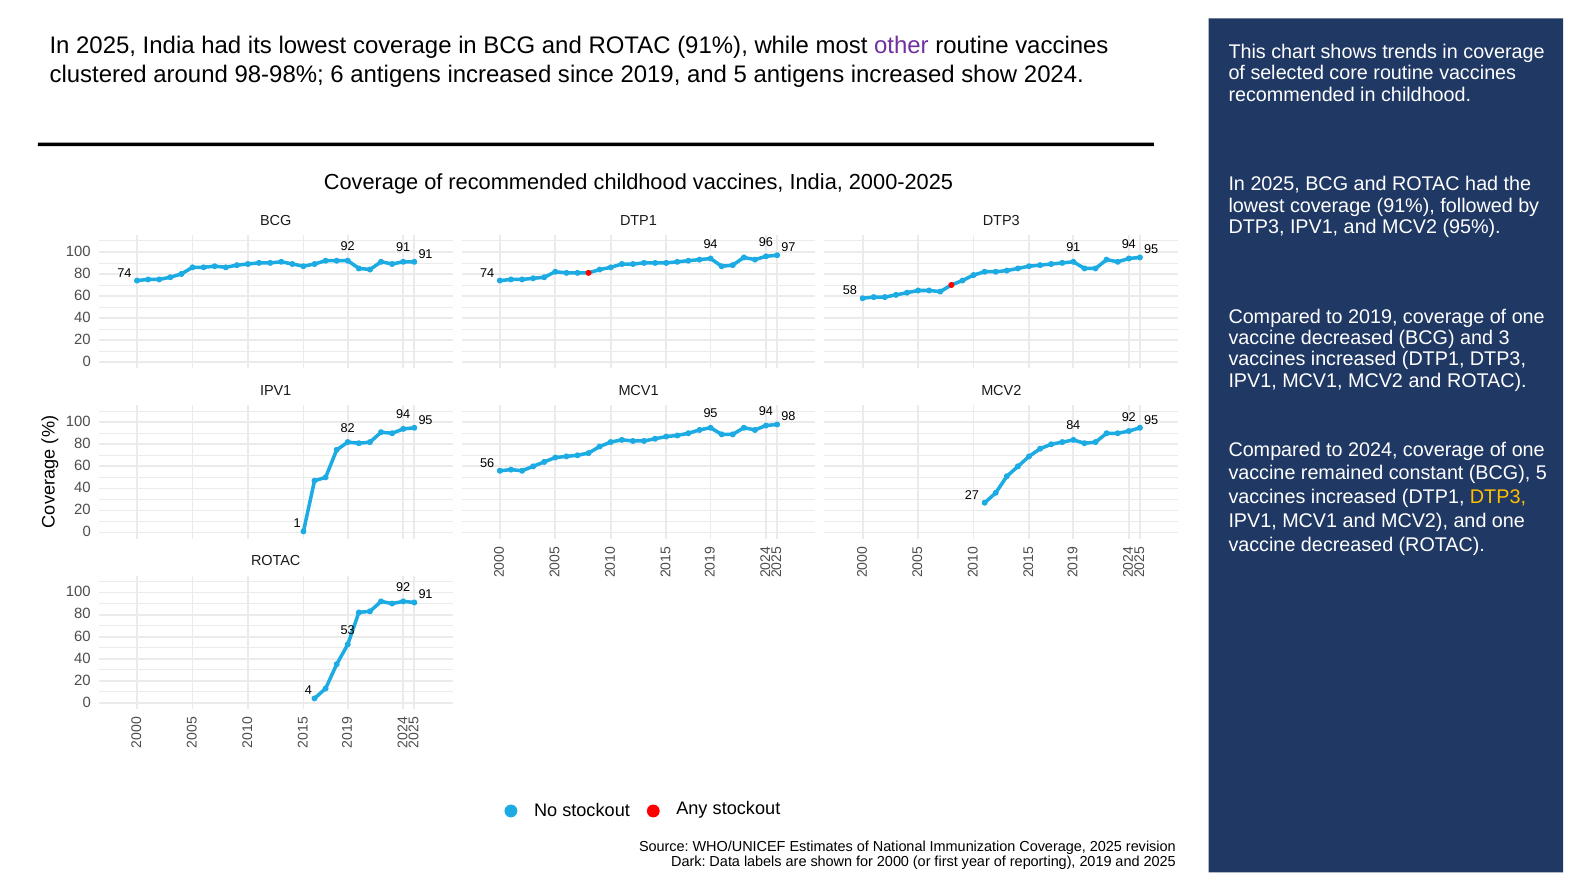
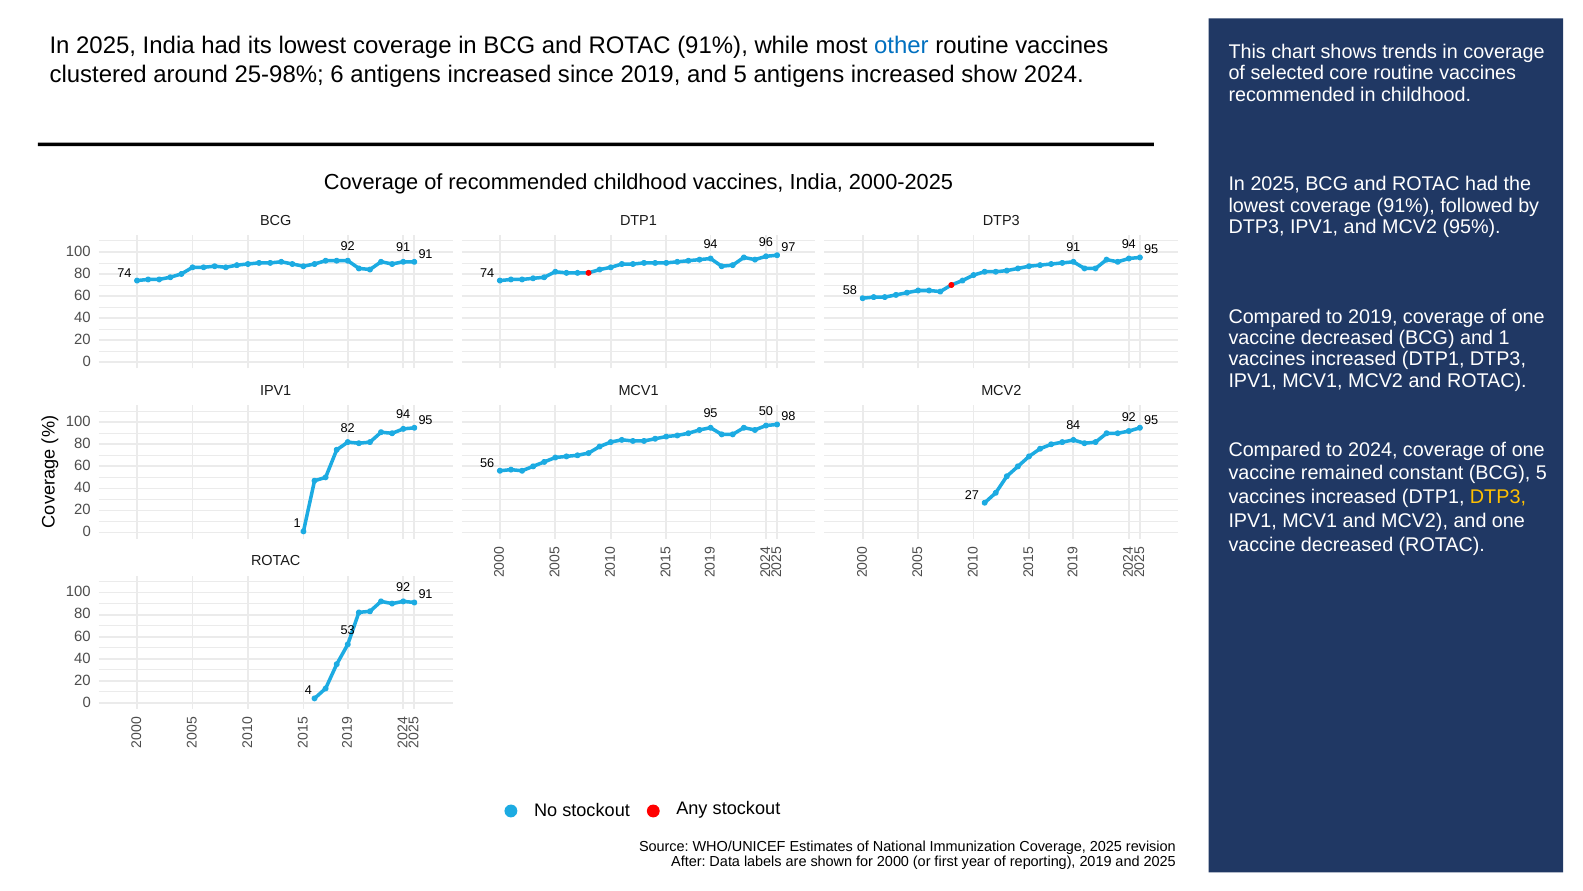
other colour: purple -> blue
98-98%: 98-98% -> 25-98%
and 3: 3 -> 1
95 94: 94 -> 50
Dark: Dark -> After
